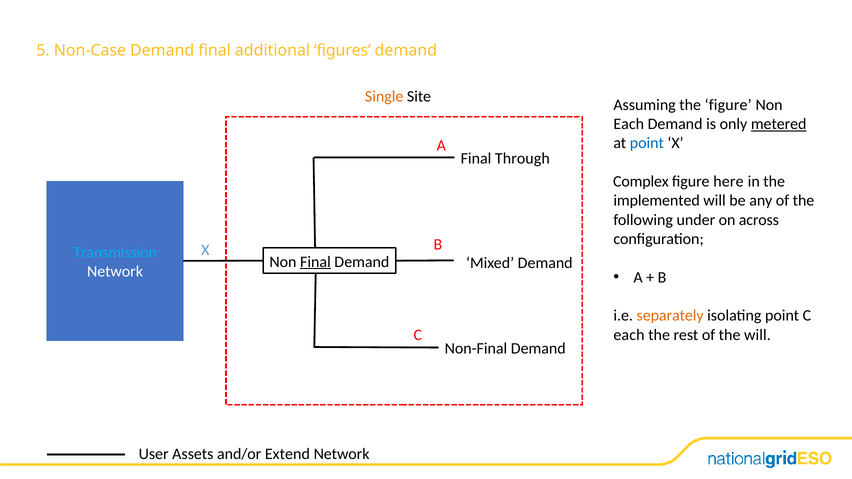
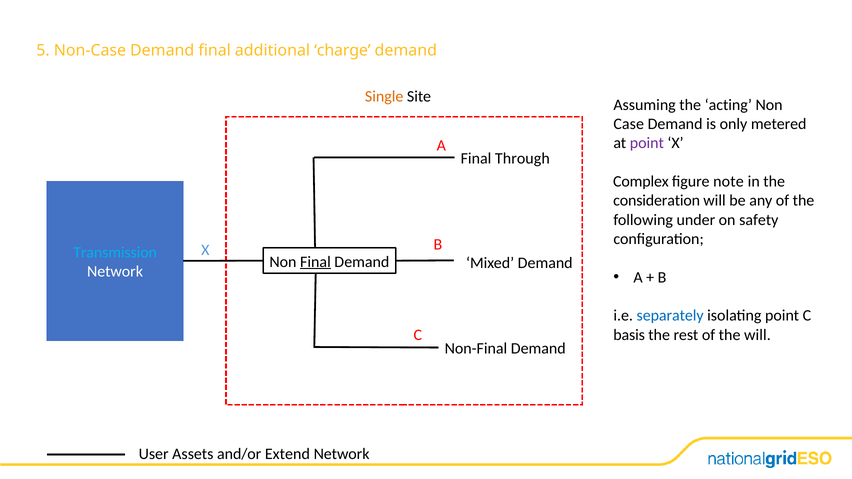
figures: figures -> charge
the figure: figure -> acting
Each at (629, 124): Each -> Case
metered underline: present -> none
point at (647, 143) colour: blue -> purple
here: here -> note
implemented: implemented -> consideration
across: across -> safety
separately colour: orange -> blue
each at (629, 335): each -> basis
